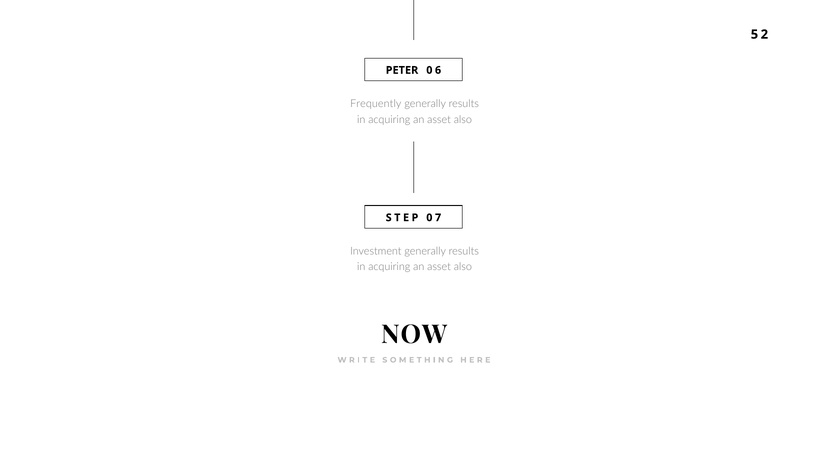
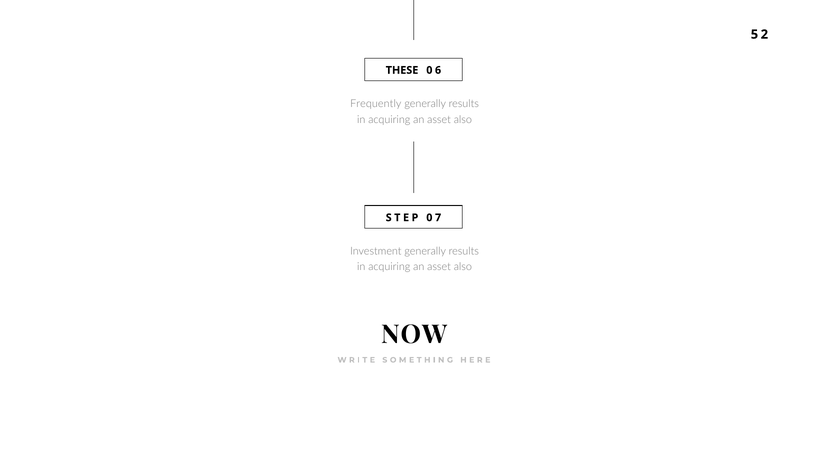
PETER: PETER -> THESE
